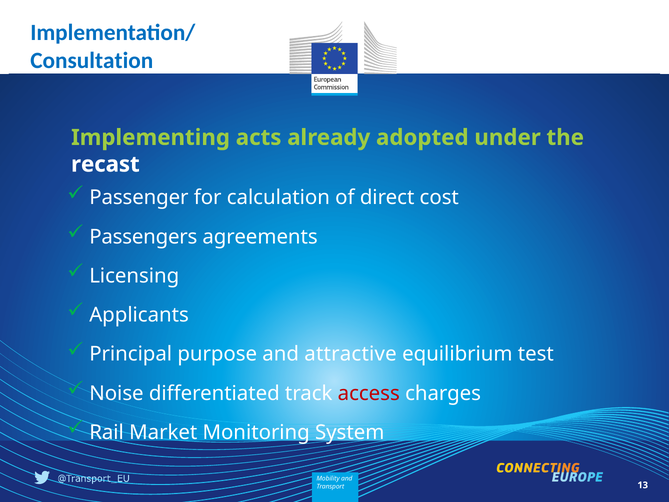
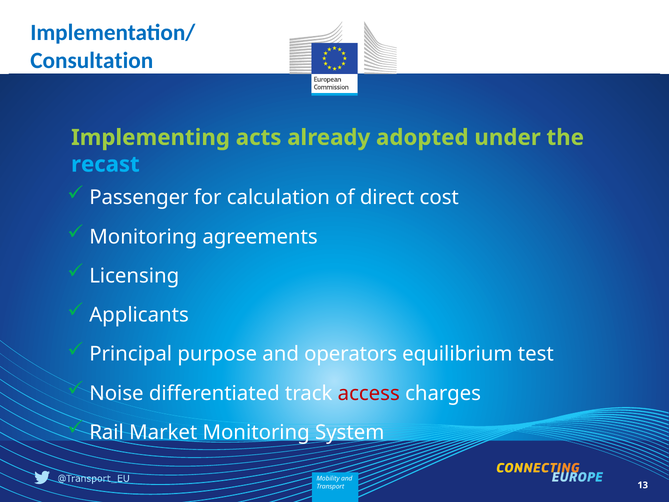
recast colour: white -> light blue
Passengers at (143, 237): Passengers -> Monitoring
attractive: attractive -> operators
